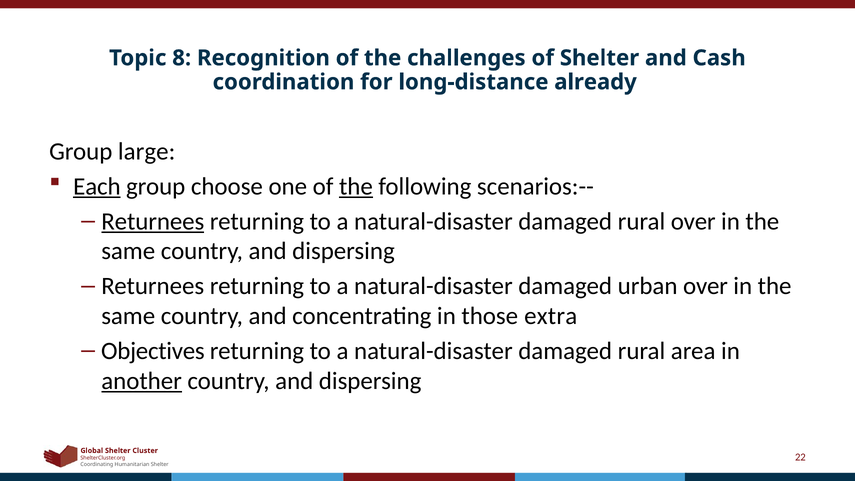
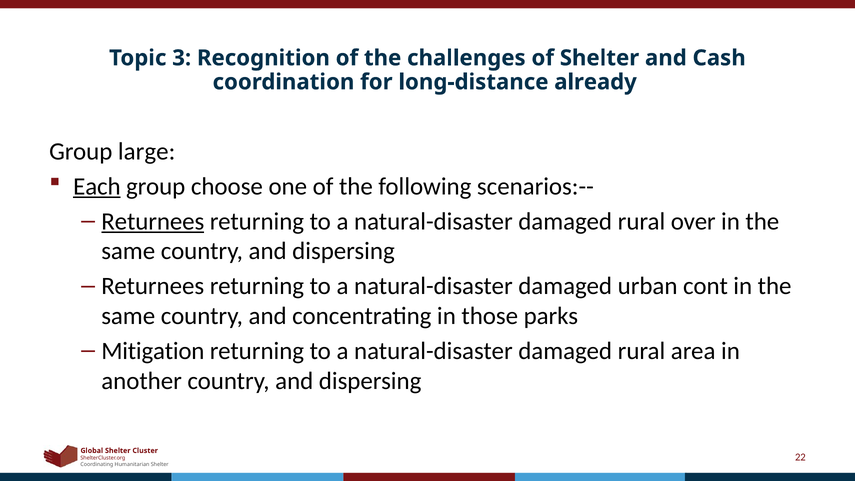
8: 8 -> 3
the at (356, 186) underline: present -> none
urban over: over -> cont
extra: extra -> parks
Objectives: Objectives -> Mitigation
another underline: present -> none
